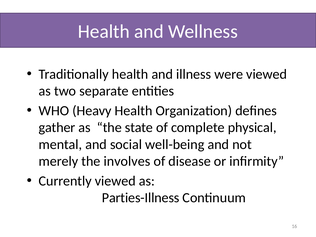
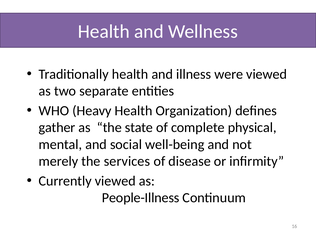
involves: involves -> services
Parties-Illness: Parties-Illness -> People-Illness
